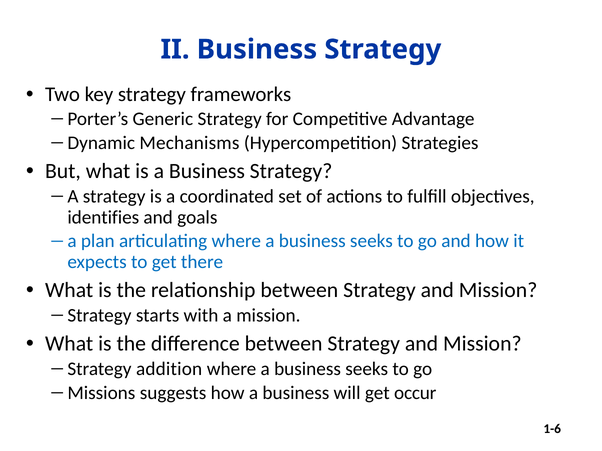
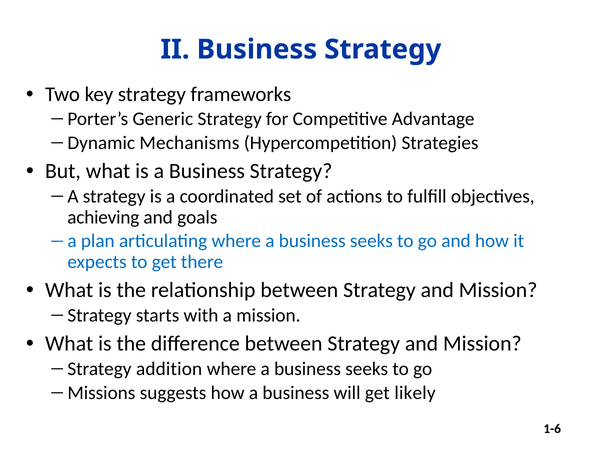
identifies: identifies -> achieving
occur: occur -> likely
